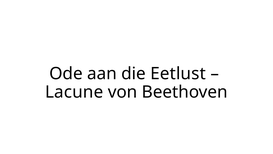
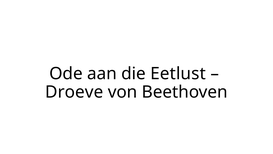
Lacune: Lacune -> Droeve
